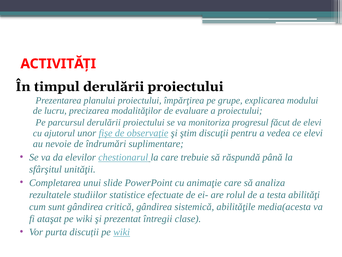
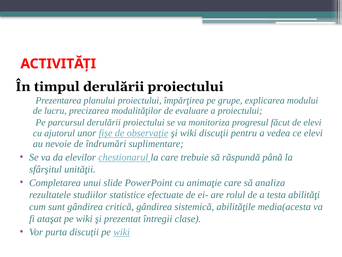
şi ştim: ştim -> wiki
